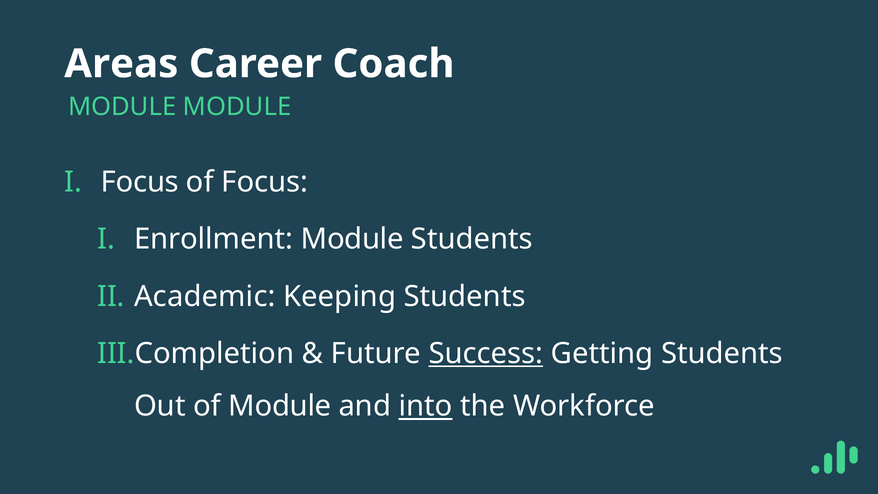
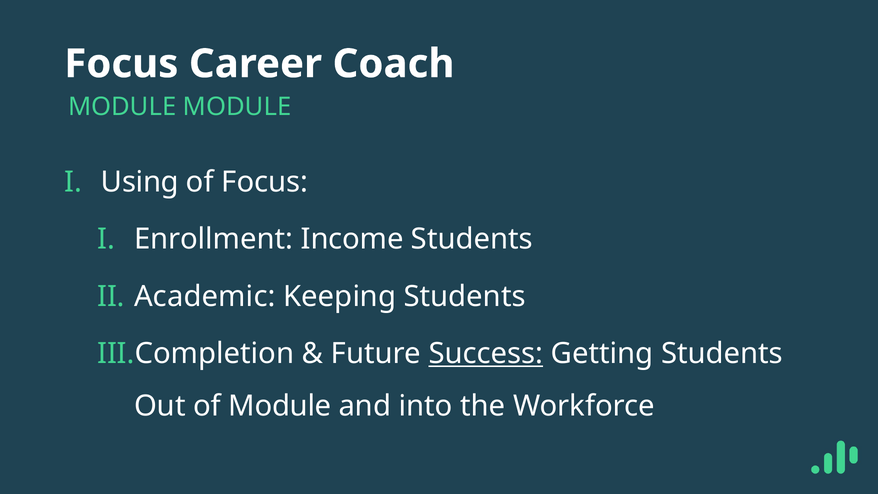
Areas at (121, 64): Areas -> Focus
Focus at (140, 182): Focus -> Using
Enrollment Module: Module -> Income
into underline: present -> none
